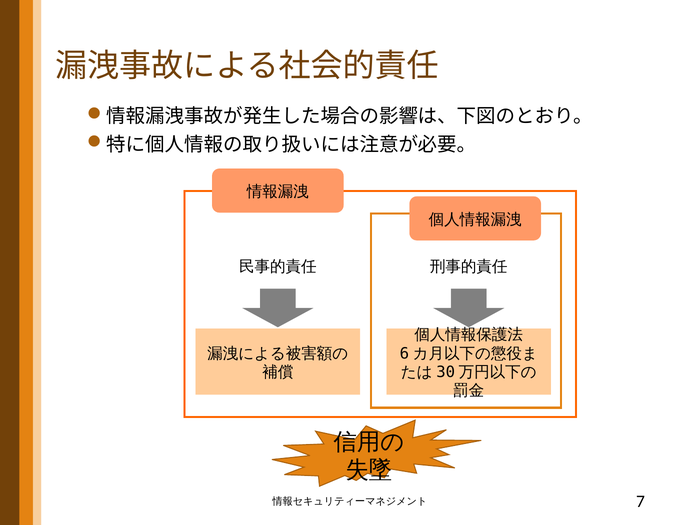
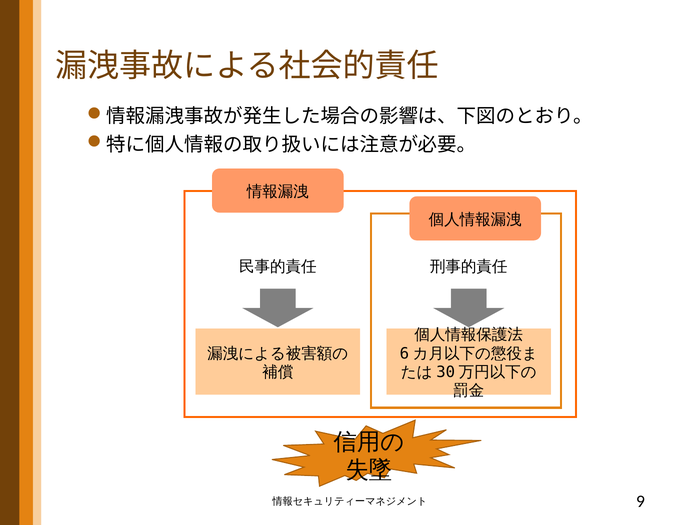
7: 7 -> 9
